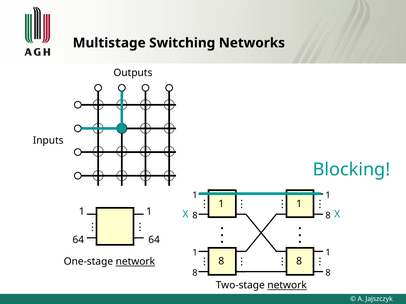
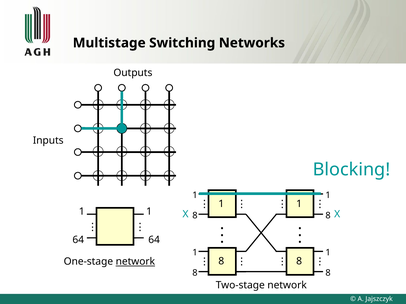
network at (287, 286) underline: present -> none
